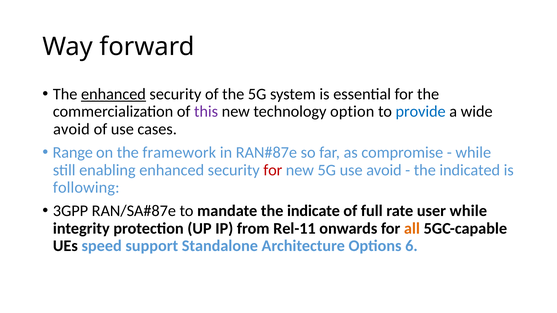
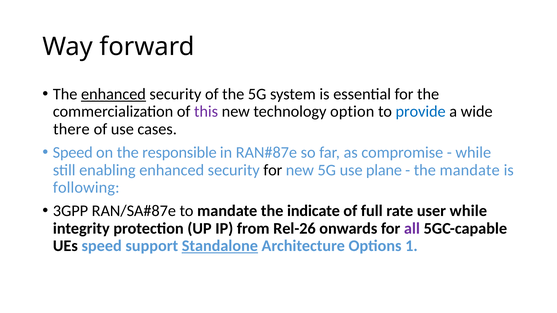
avoid at (71, 129): avoid -> there
Range at (73, 153): Range -> Speed
framework: framework -> responsible
for at (273, 170) colour: red -> black
use avoid: avoid -> plane
the indicated: indicated -> mandate
Rel-11: Rel-11 -> Rel-26
all colour: orange -> purple
Standalone underline: none -> present
6: 6 -> 1
